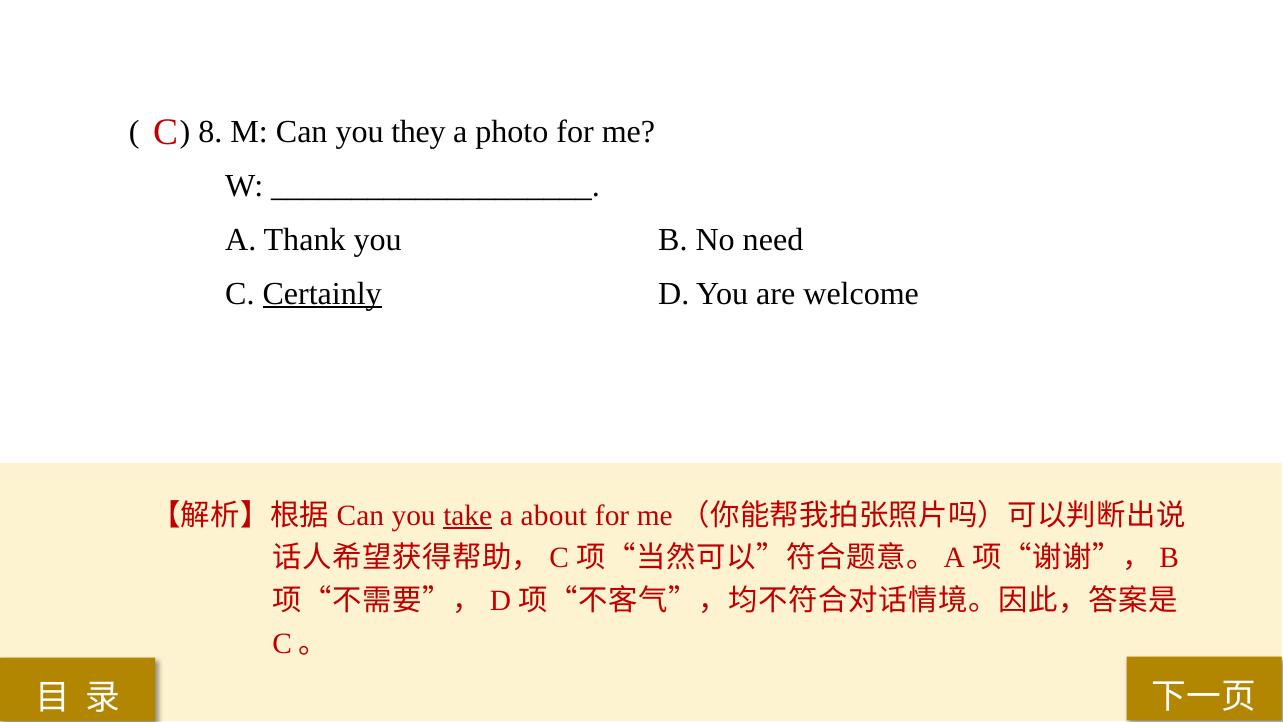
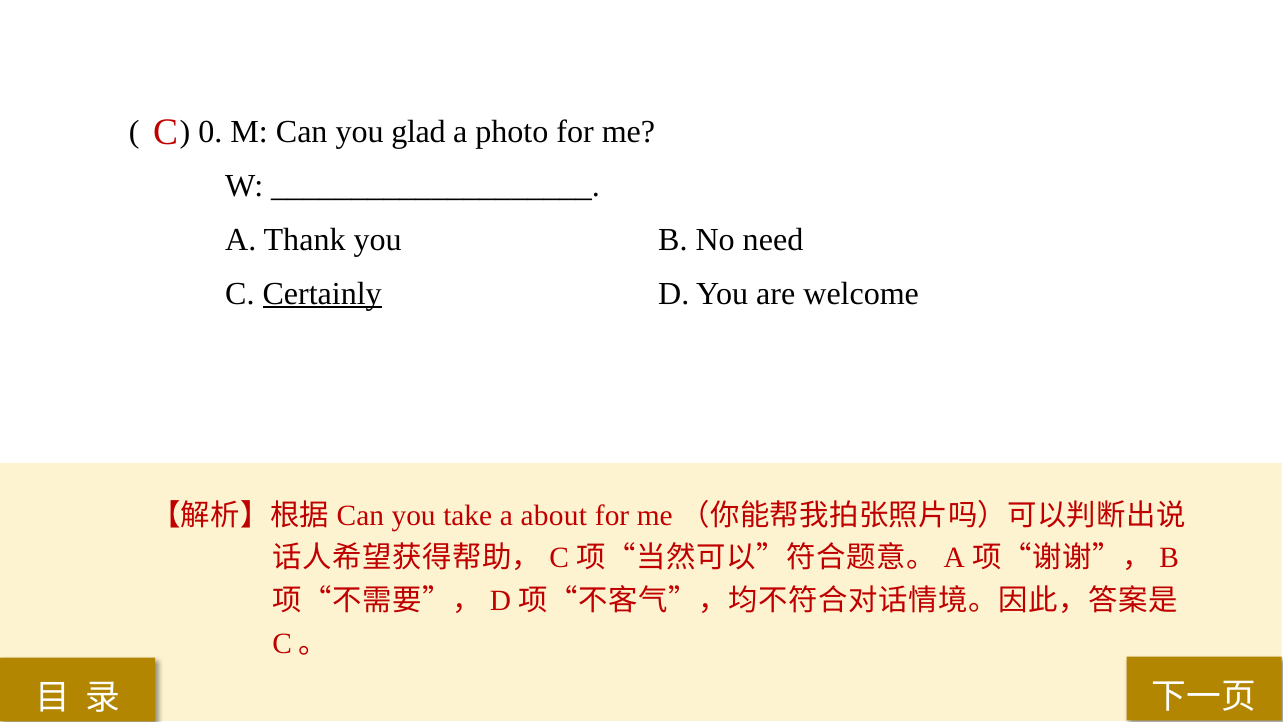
8: 8 -> 0
they: they -> glad
take underline: present -> none
